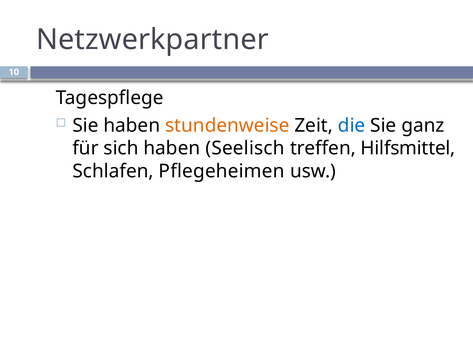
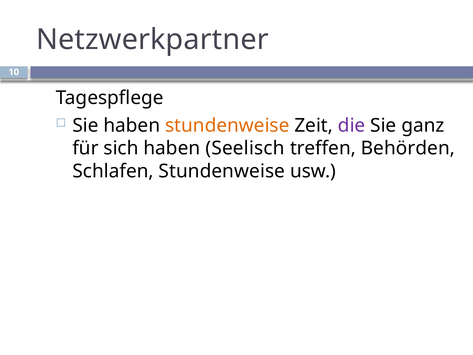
die colour: blue -> purple
Hilfsmittel: Hilfsmittel -> Behörden
Schlafen Pflegeheimen: Pflegeheimen -> Stundenweise
